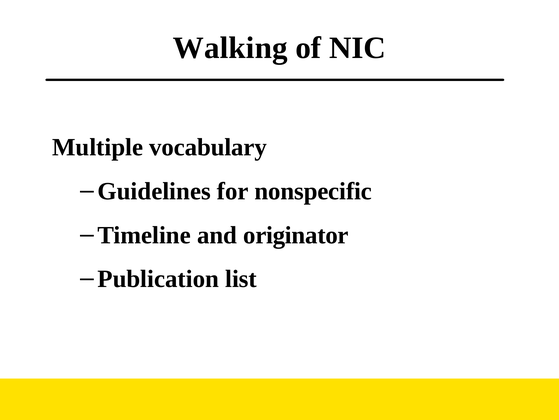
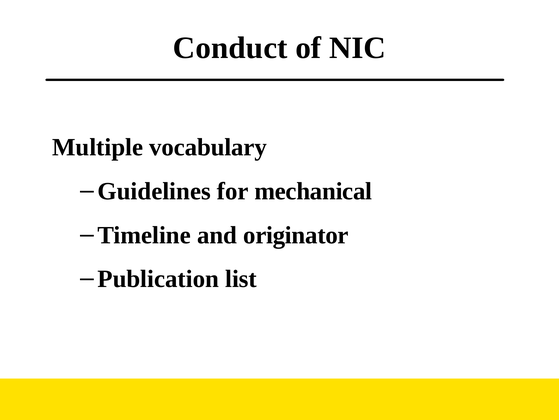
Walking: Walking -> Conduct
nonspecific: nonspecific -> mechanical
